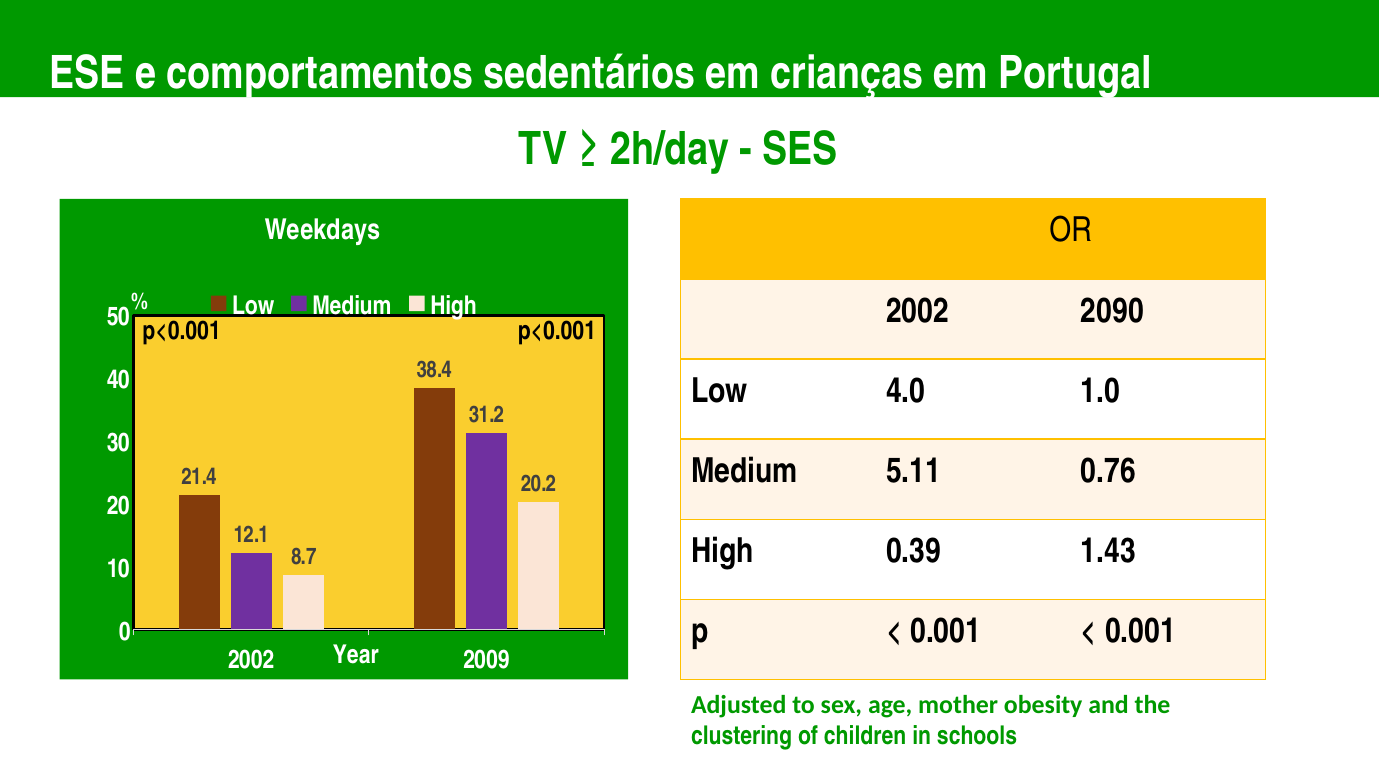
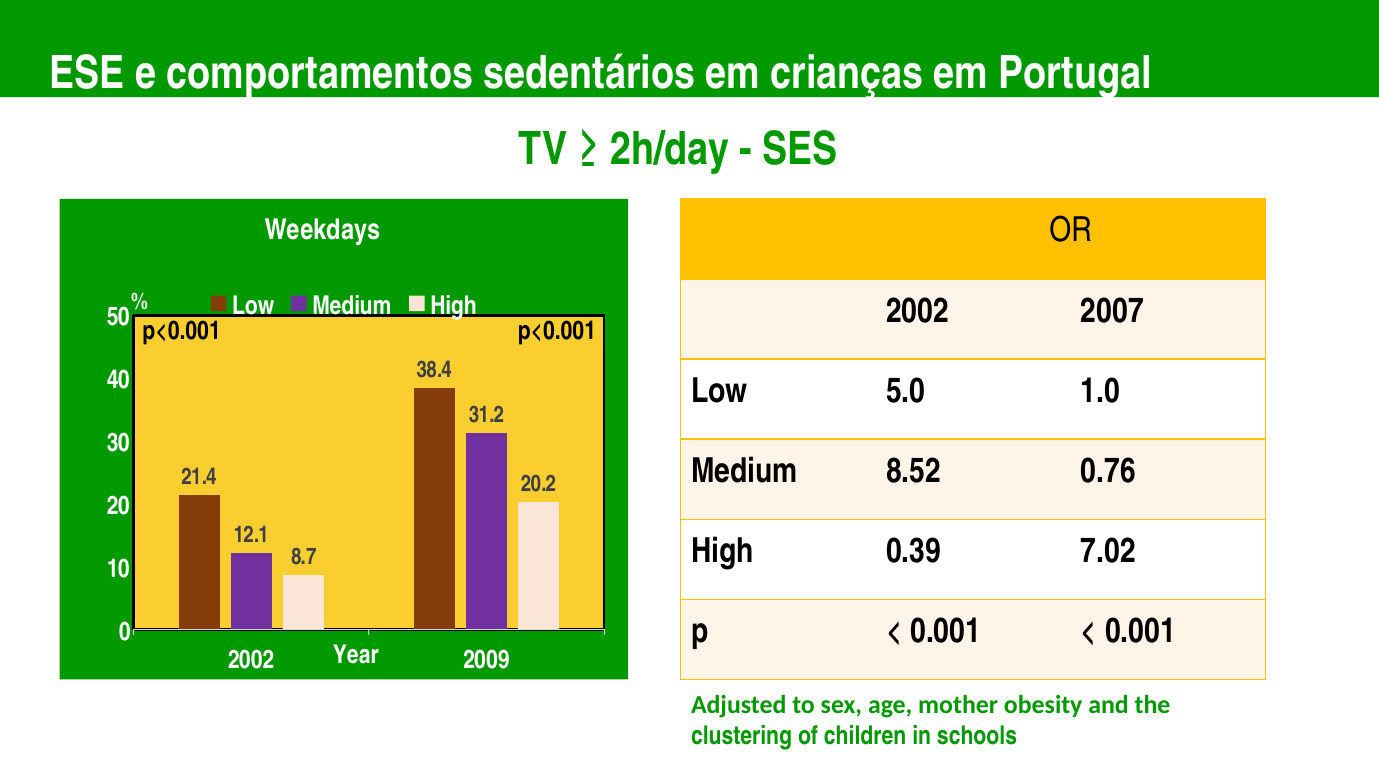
2090: 2090 -> 2007
4.0: 4.0 -> 5.0
5.11: 5.11 -> 8.52
1.43: 1.43 -> 7.02
